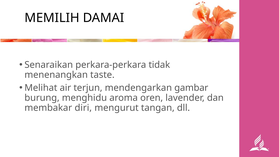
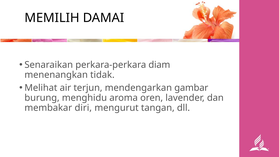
tidak: tidak -> diam
taste: taste -> tidak
